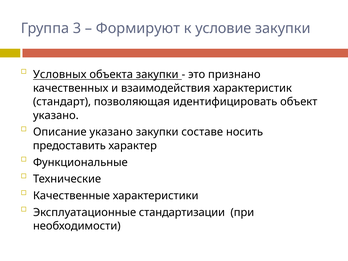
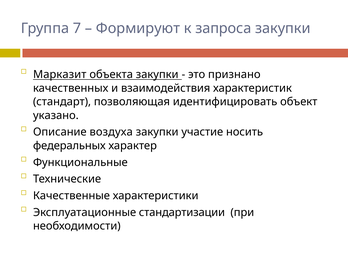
3: 3 -> 7
условие: условие -> запроса
Условных: Условных -> Марказит
Описание указано: указано -> воздуха
составе: составе -> участие
предоставить: предоставить -> федеральных
